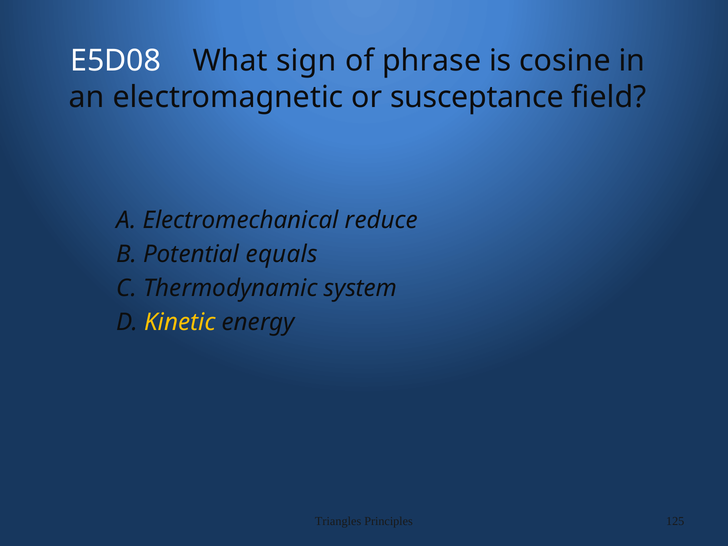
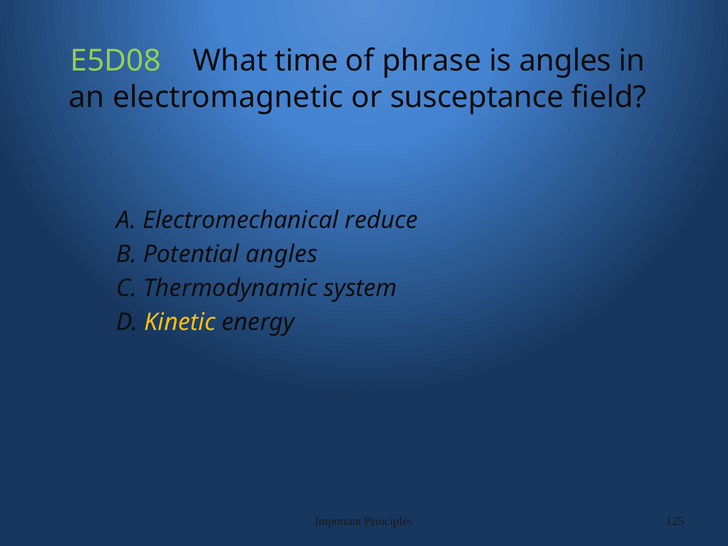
E5D08 colour: white -> light green
sign: sign -> time
is cosine: cosine -> angles
Potential equals: equals -> angles
Triangles: Triangles -> Important
